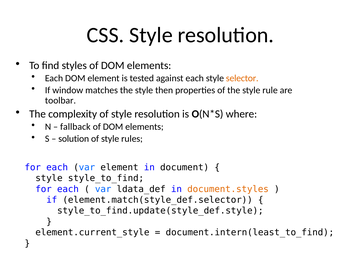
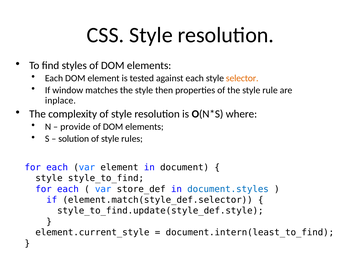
toolbar: toolbar -> inplace
fallback: fallback -> provide
ldata_def: ldata_def -> store_def
document.styles colour: orange -> blue
